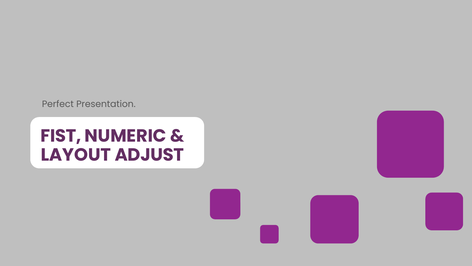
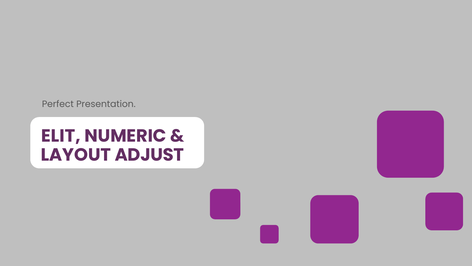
FIST: FIST -> ELIT
